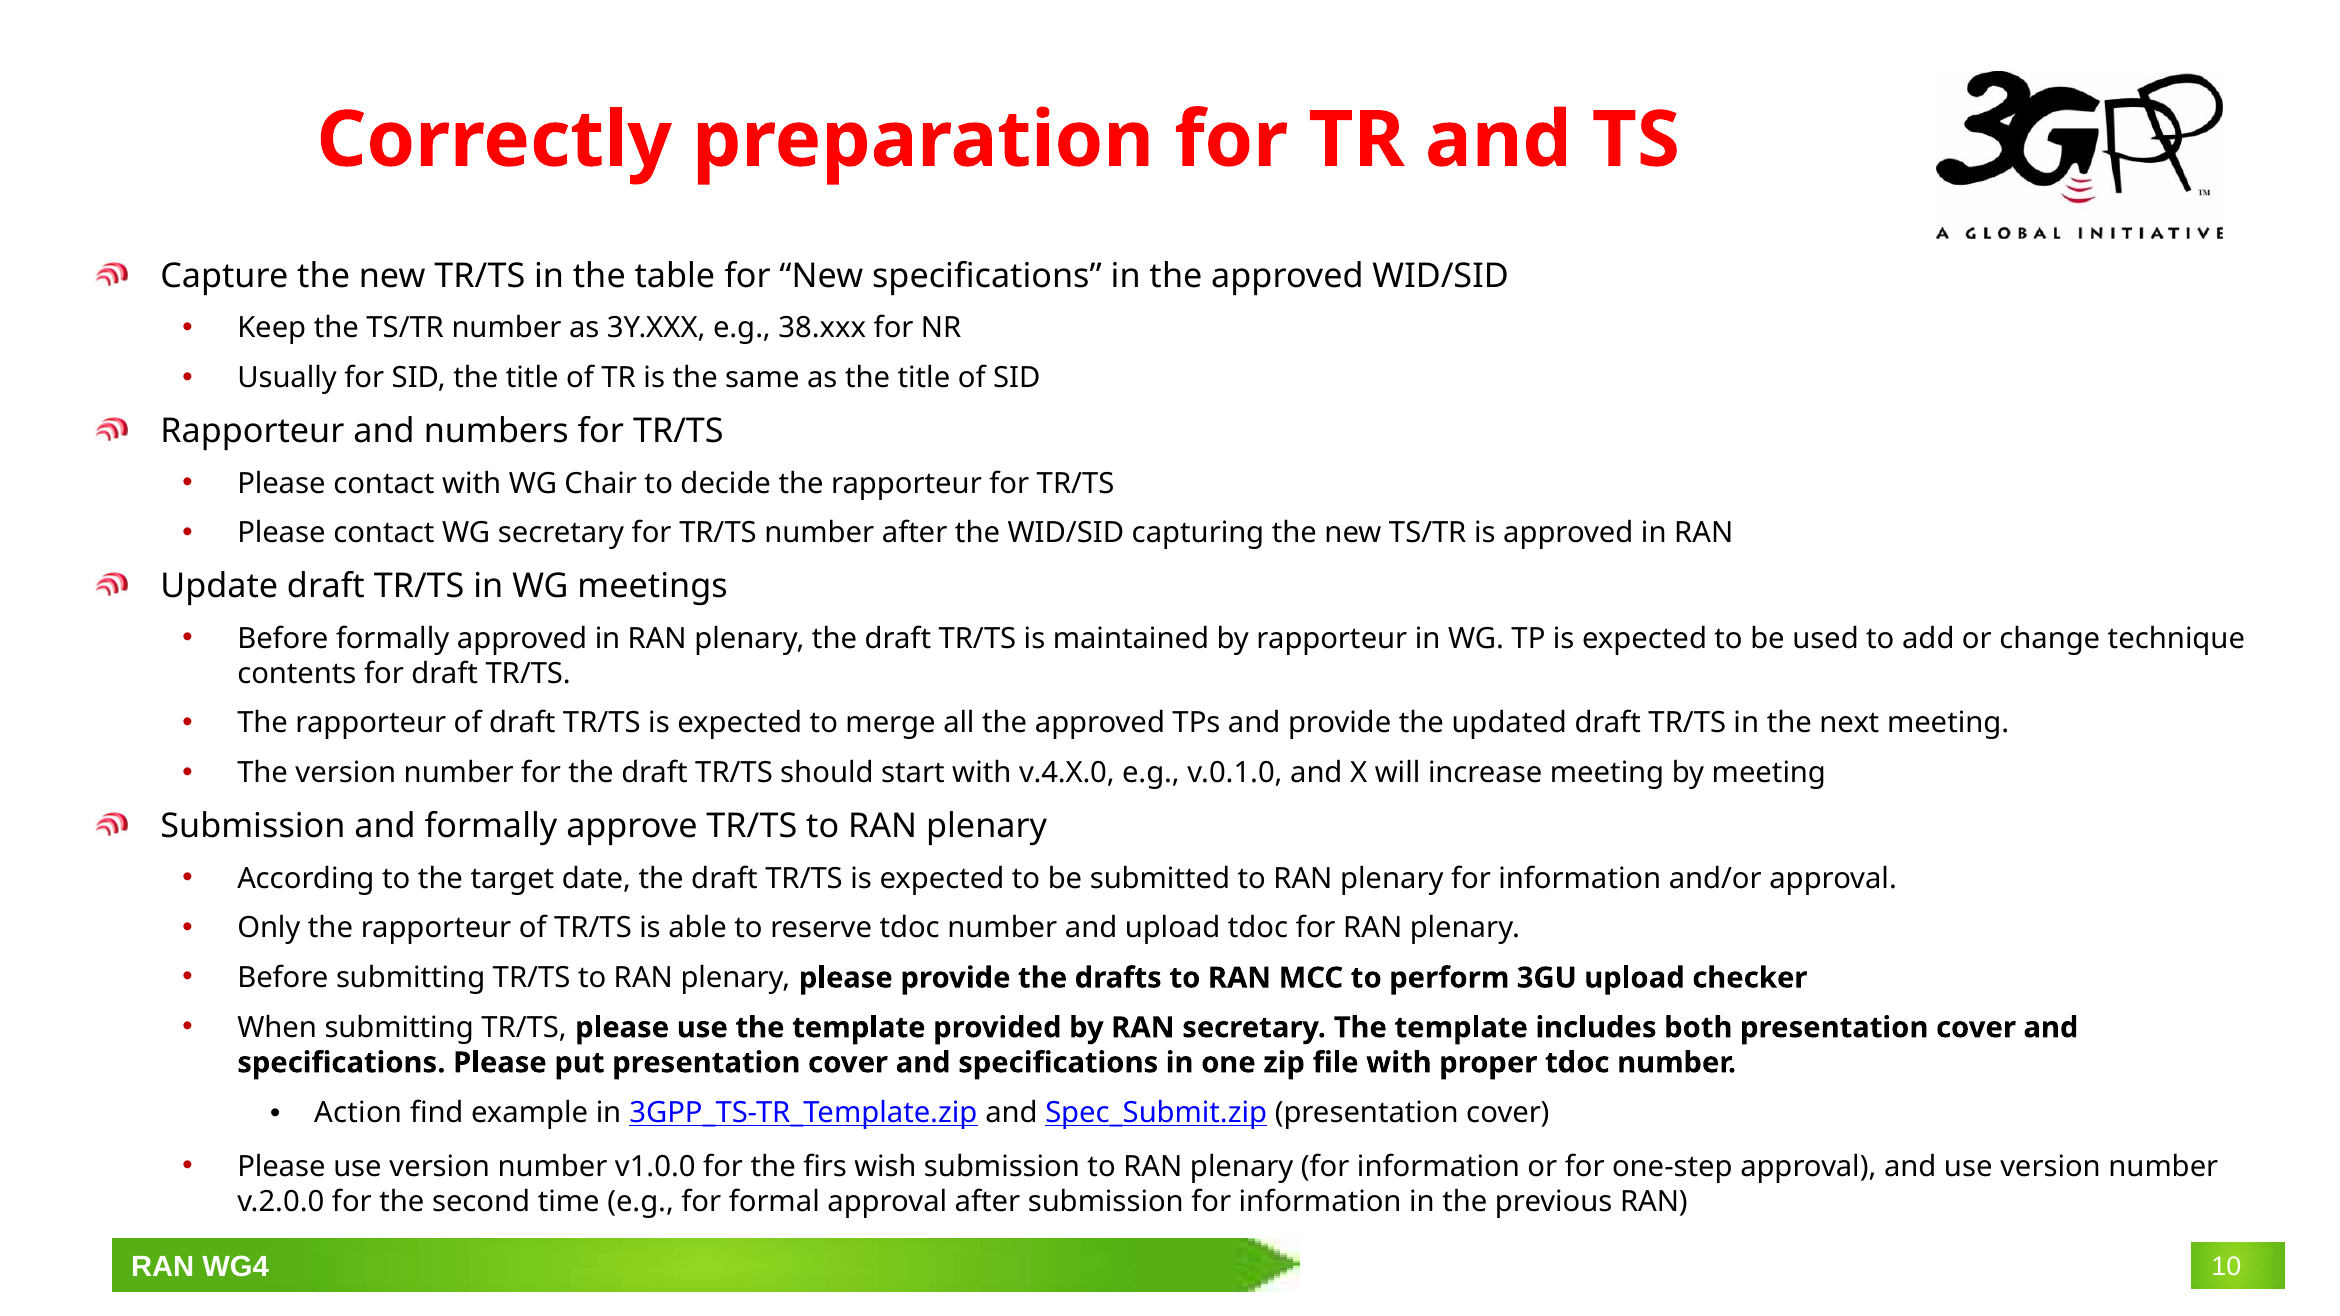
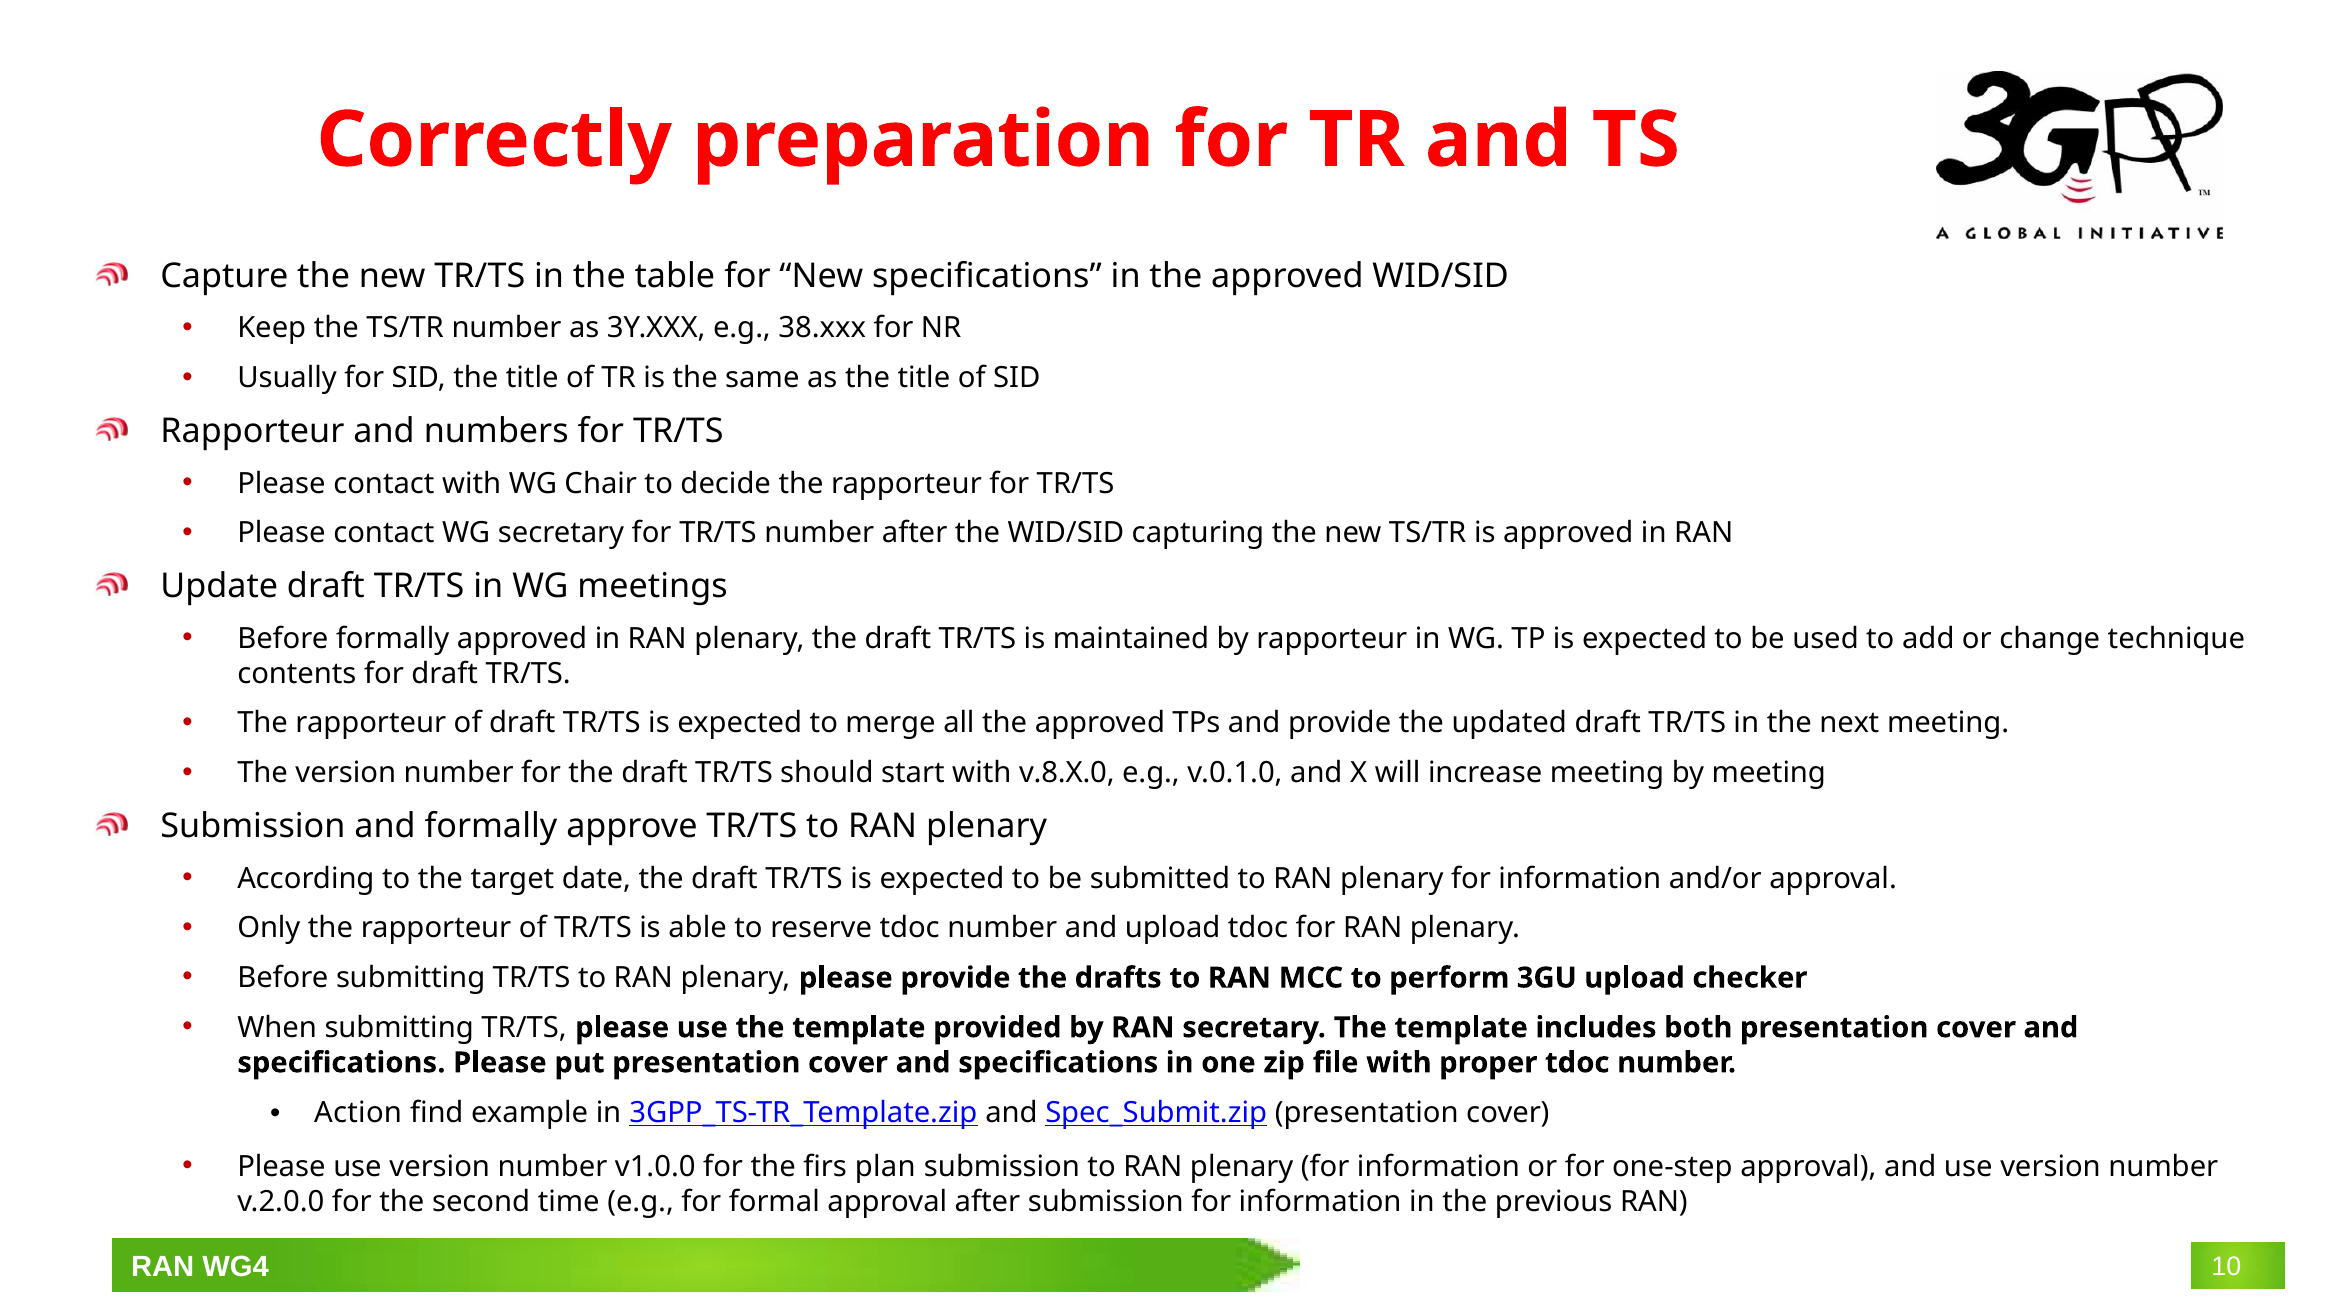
v.4.X.0: v.4.X.0 -> v.8.X.0
wish: wish -> plan
